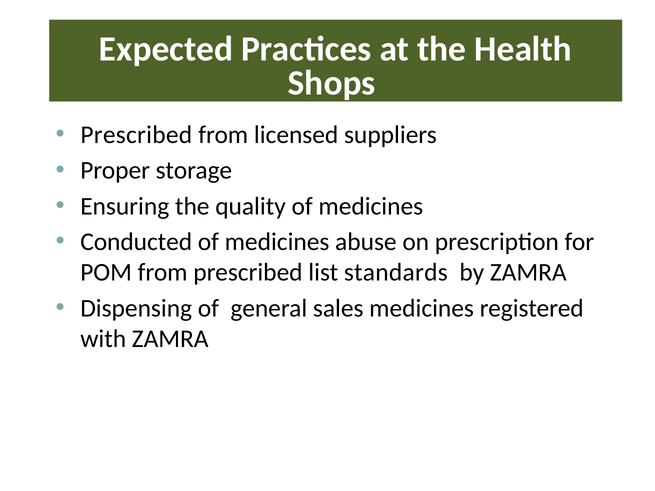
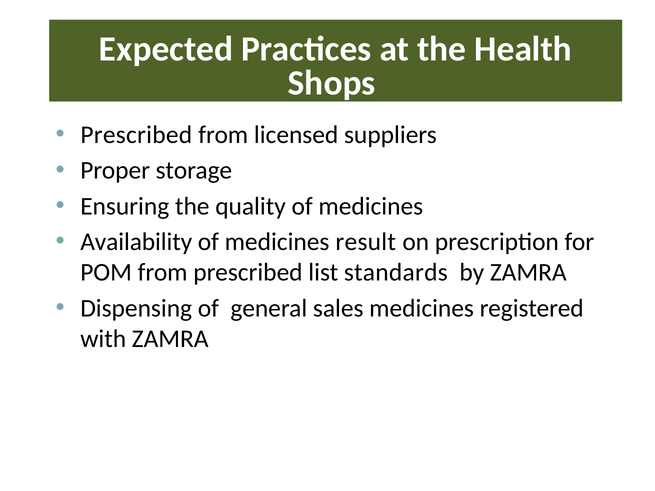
Conducted: Conducted -> Availability
abuse: abuse -> result
